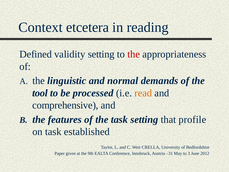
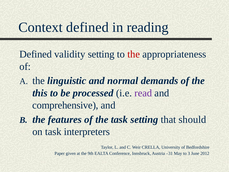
Context etcetera: etcetera -> defined
tool: tool -> this
read colour: orange -> purple
profile: profile -> should
established: established -> interpreters
